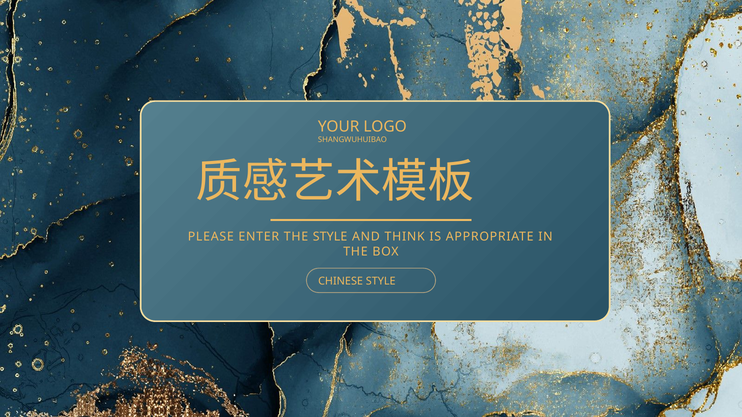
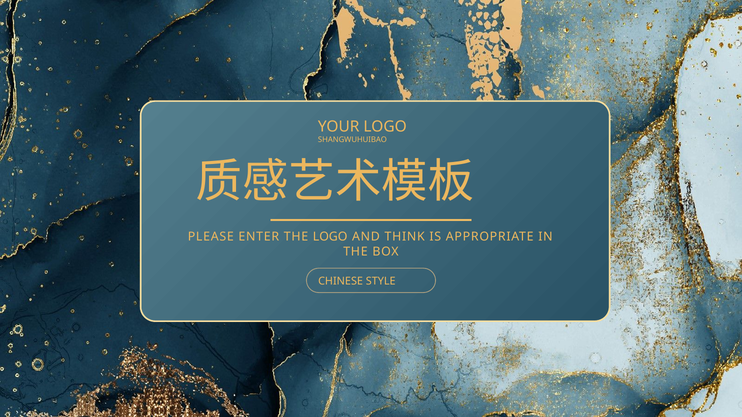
THE STYLE: STYLE -> LOGO
